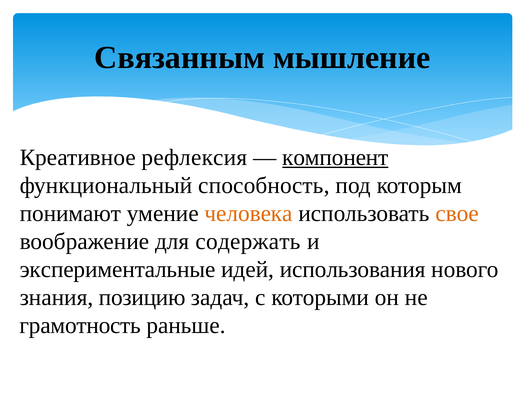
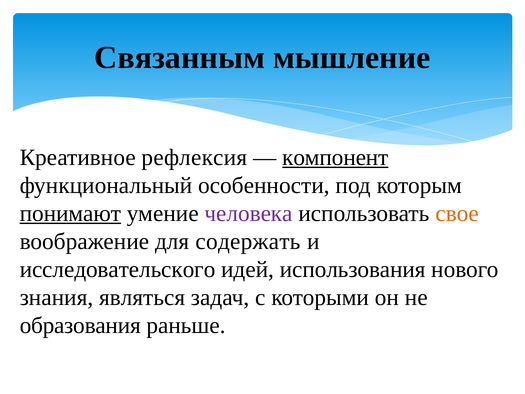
способность: способность -> особенности
понимают underline: none -> present
человека colour: orange -> purple
экспериментальные: экспериментальные -> исследовательского
позицию: позицию -> являться
грамотность: грамотность -> образования
